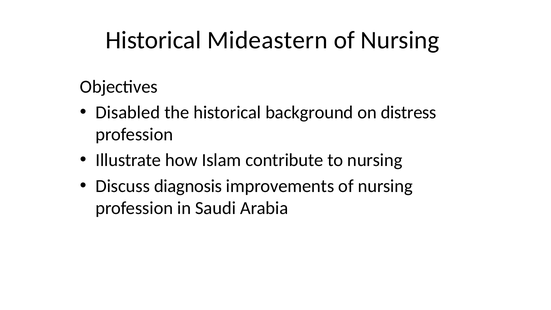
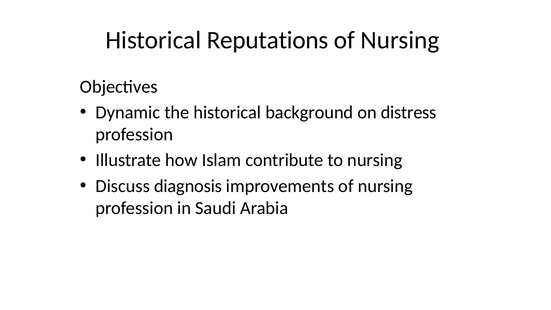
Mideastern: Mideastern -> Reputations
Disabled: Disabled -> Dynamic
